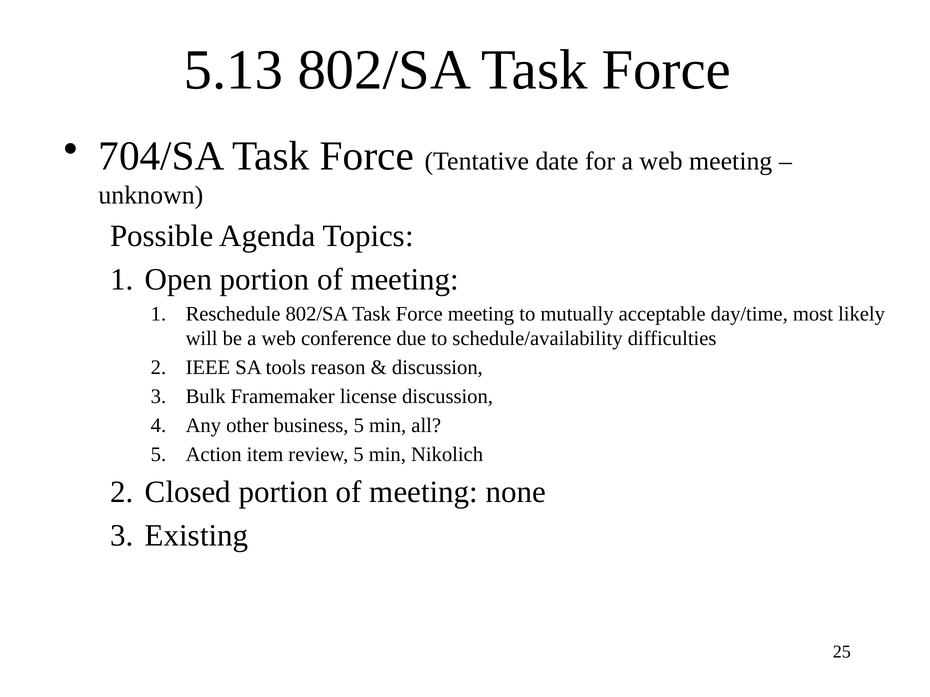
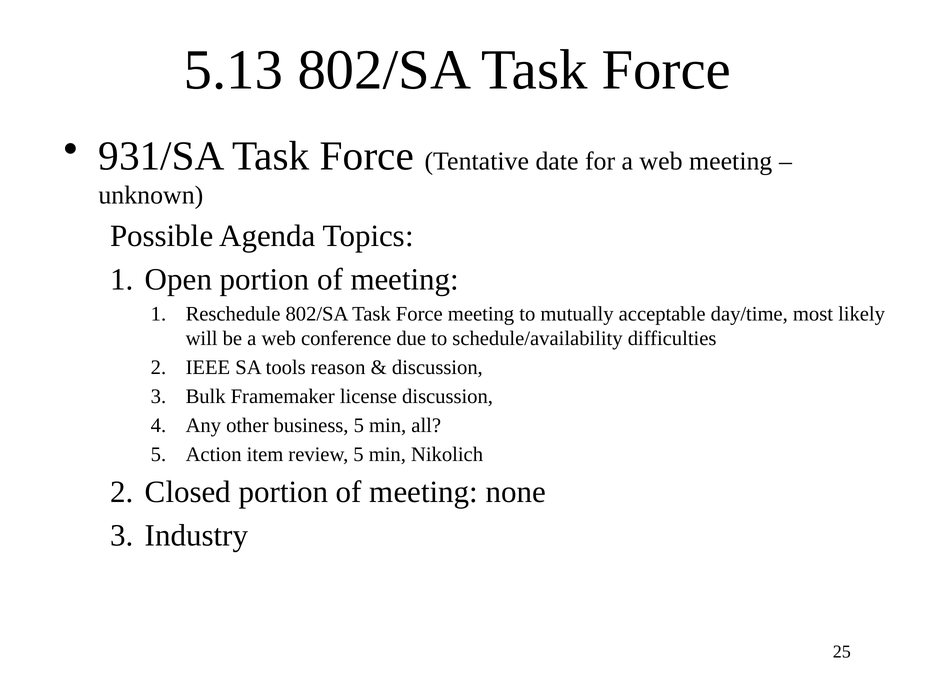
704/SA: 704/SA -> 931/SA
Existing: Existing -> Industry
